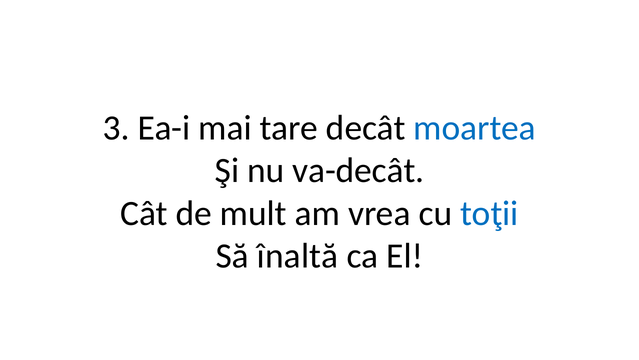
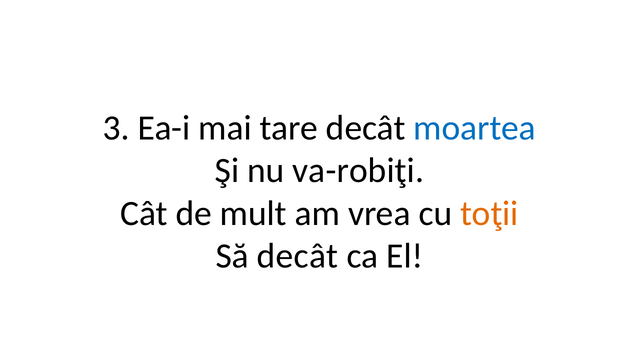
va-decât: va-decât -> va-robiţi
toţii colour: blue -> orange
Să înaltă: înaltă -> decât
